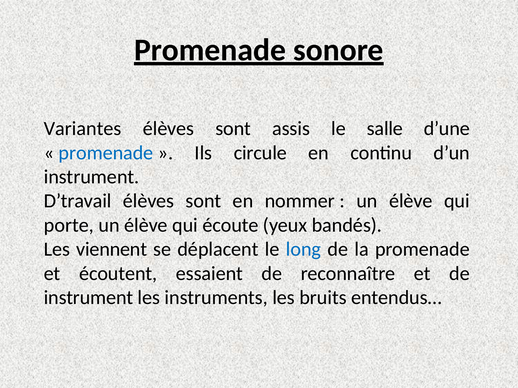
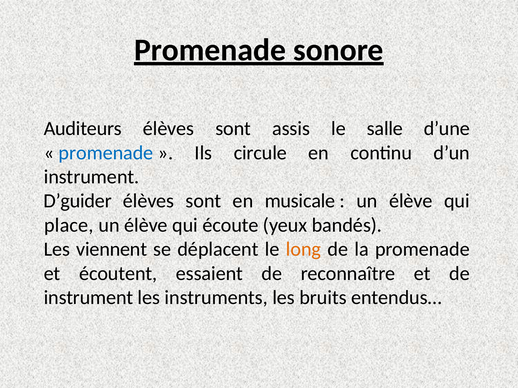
Variantes: Variantes -> Auditeurs
D’travail: D’travail -> D’guider
nommer: nommer -> musicale
porte: porte -> place
long colour: blue -> orange
